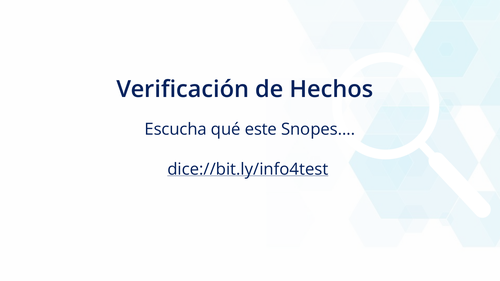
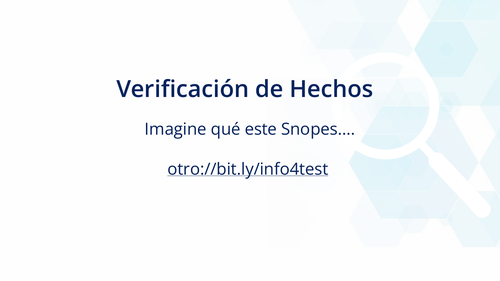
Escucha: Escucha -> Imagine
dice://bit.ly/info4test: dice://bit.ly/info4test -> otro://bit.ly/info4test
